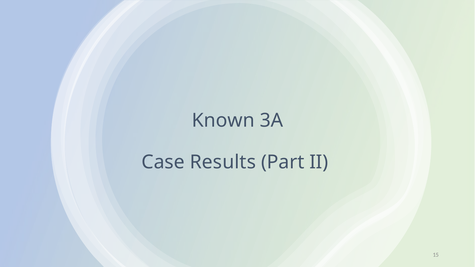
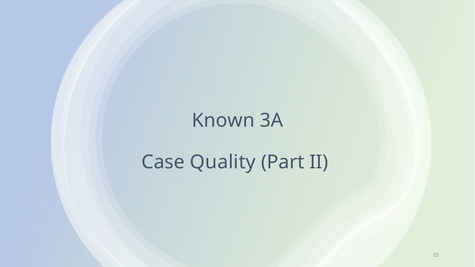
Results: Results -> Quality
